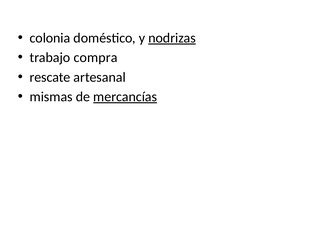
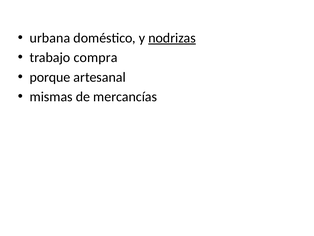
colonia: colonia -> urbana
rescate: rescate -> porque
mercancías underline: present -> none
